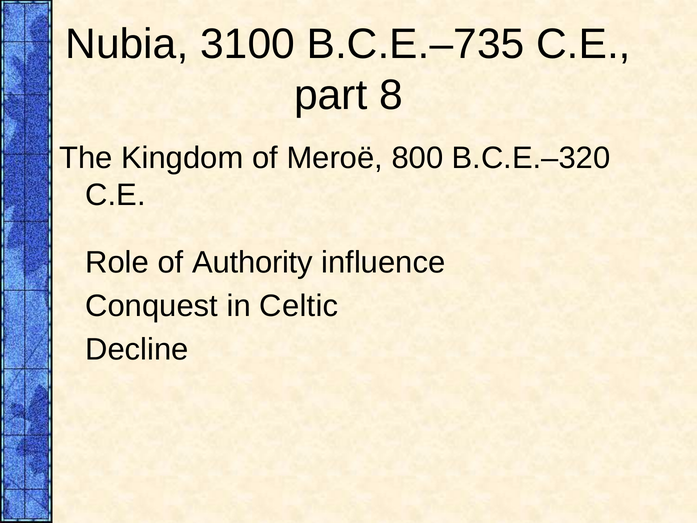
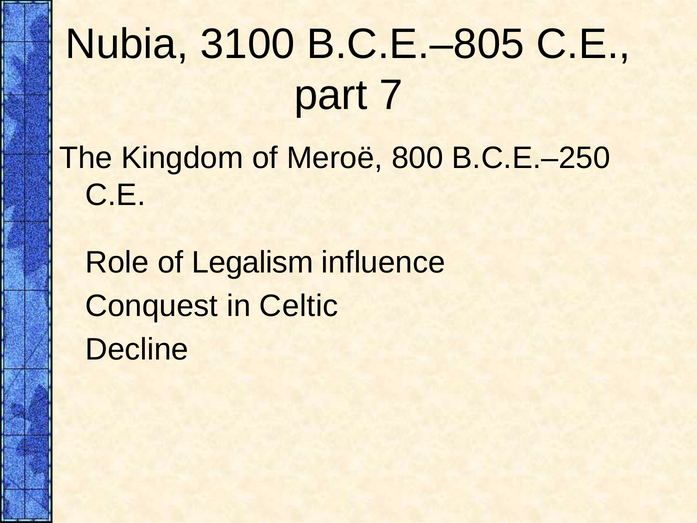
B.C.E.–735: B.C.E.–735 -> B.C.E.–805
8: 8 -> 7
B.C.E.–320: B.C.E.–320 -> B.C.E.–250
Authority: Authority -> Legalism
